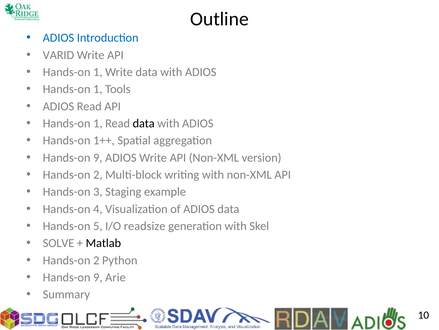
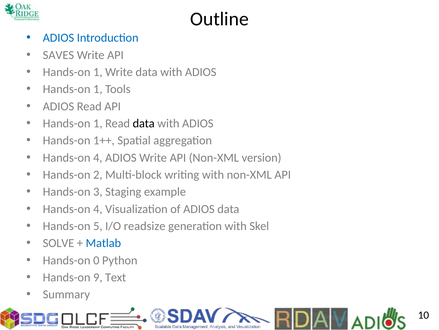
VARID: VARID -> SAVES
9 at (98, 157): 9 -> 4
Matlab colour: black -> blue
2 at (96, 260): 2 -> 0
Arie: Arie -> Text
